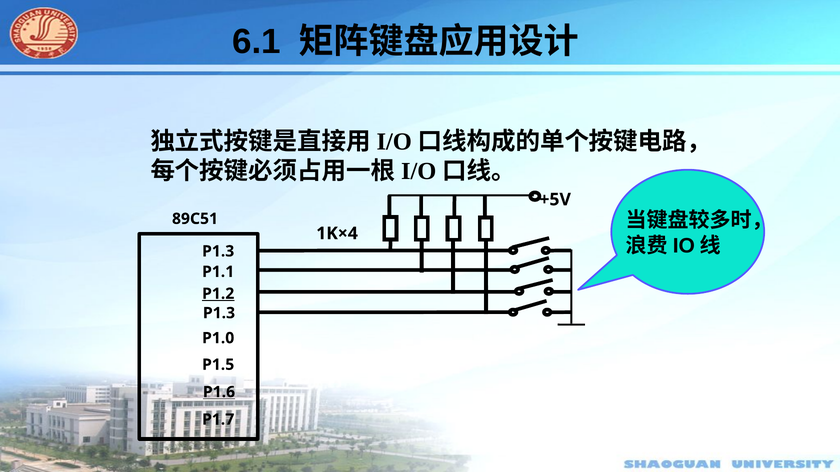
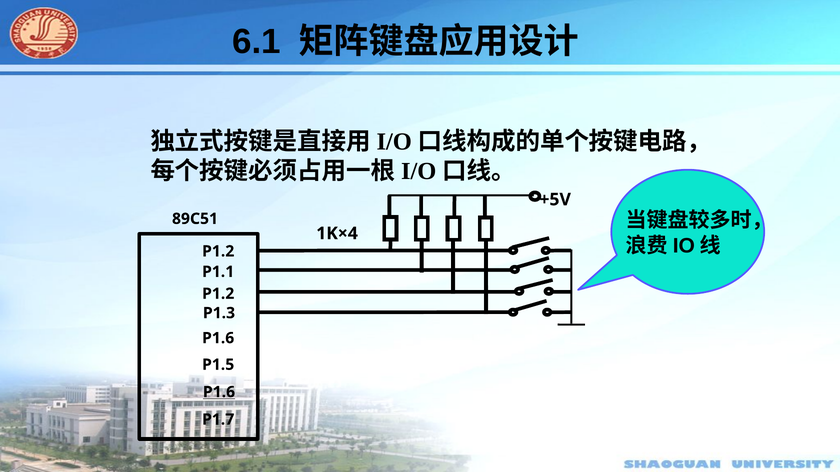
P1.3 at (218, 252): P1.3 -> P1.2
P1.2 at (218, 294) underline: present -> none
P1.0 at (218, 338): P1.0 -> P1.6
